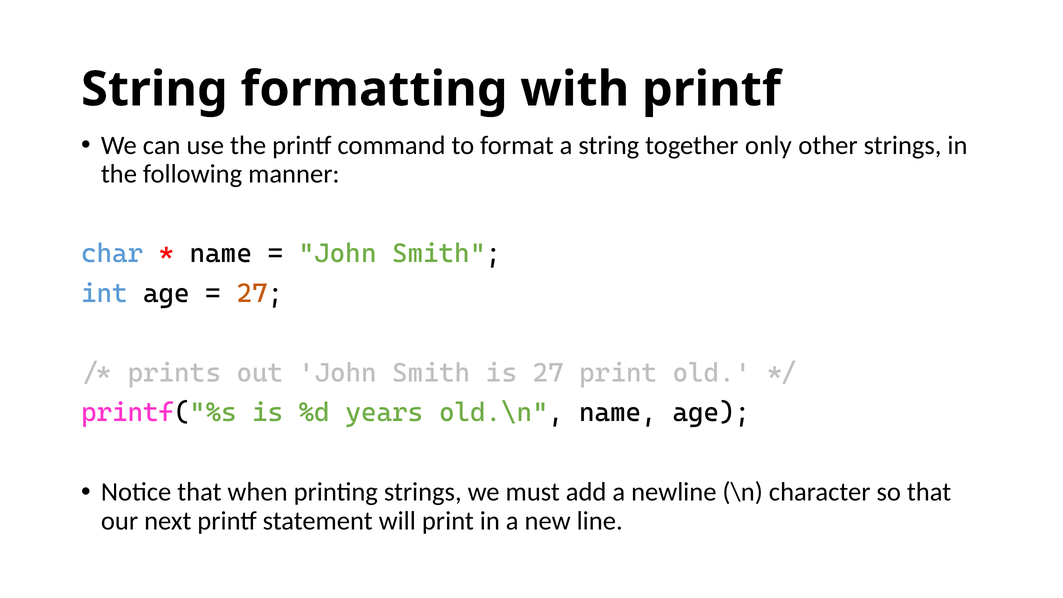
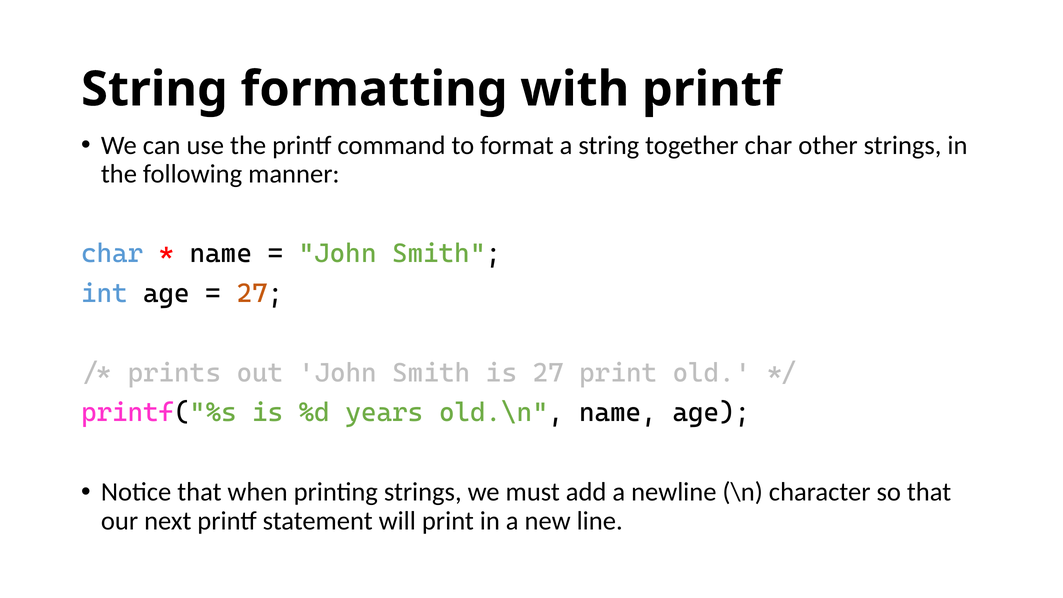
together only: only -> char
